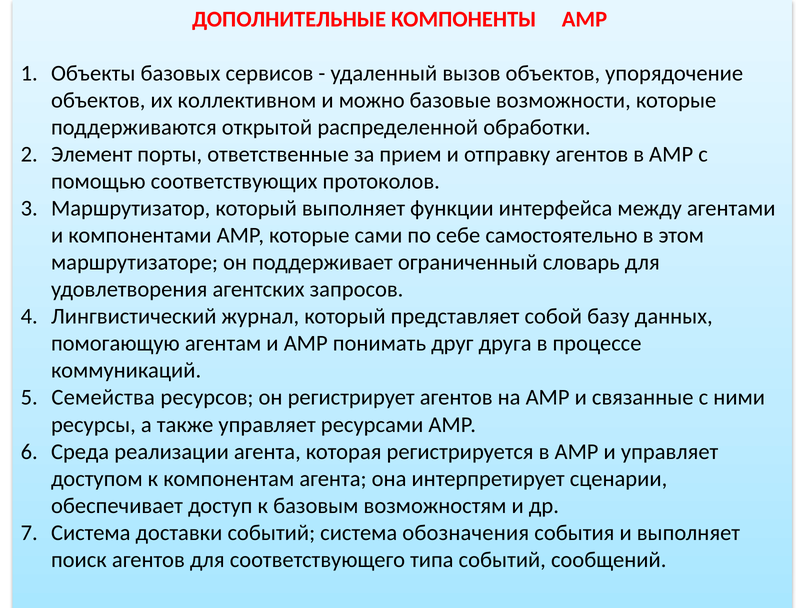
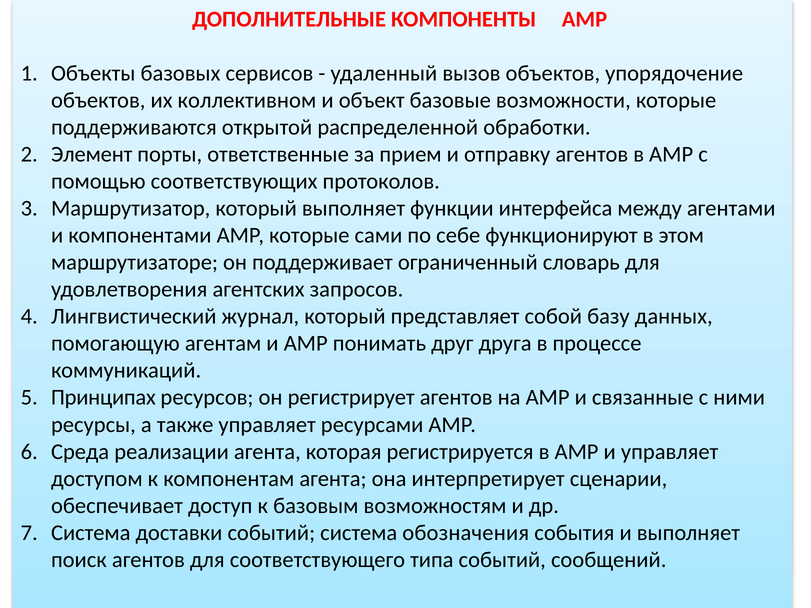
можно: можно -> объект
самостоятельно: самостоятельно -> функционируют
Семейства: Семейства -> Принципах
